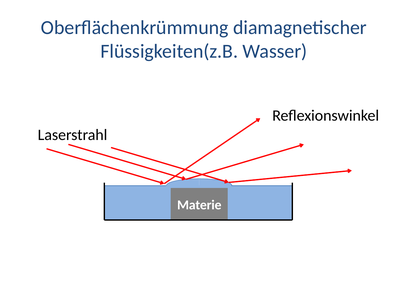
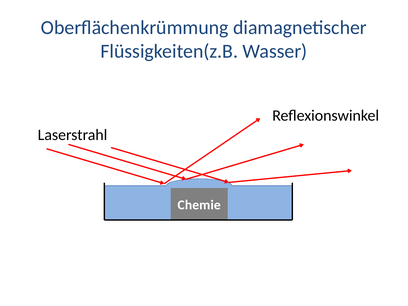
Materie: Materie -> Chemie
